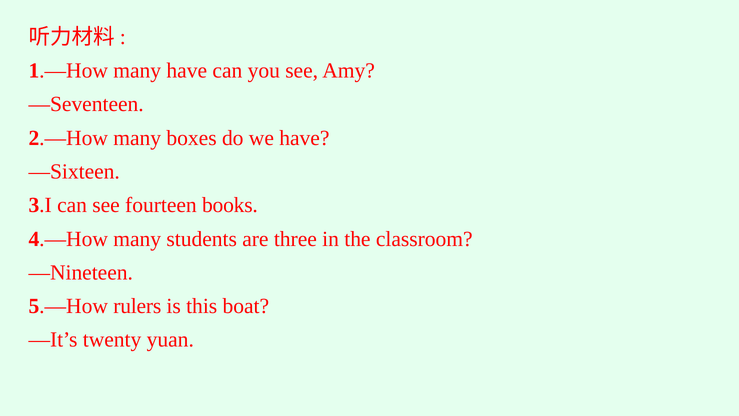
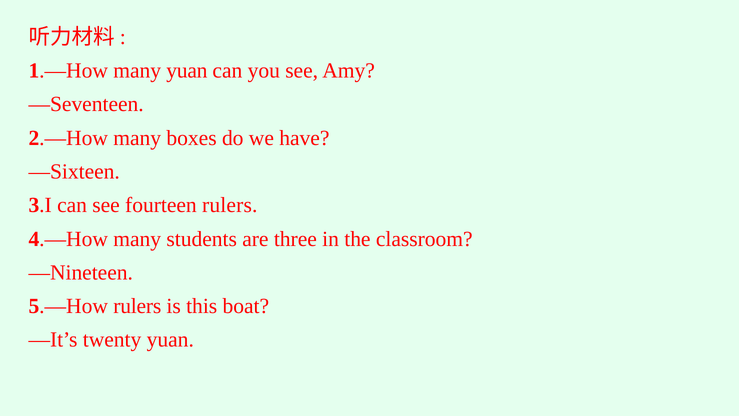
many have: have -> yuan
fourteen books: books -> rulers
